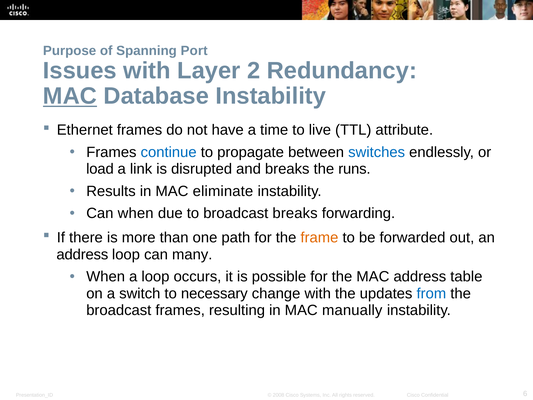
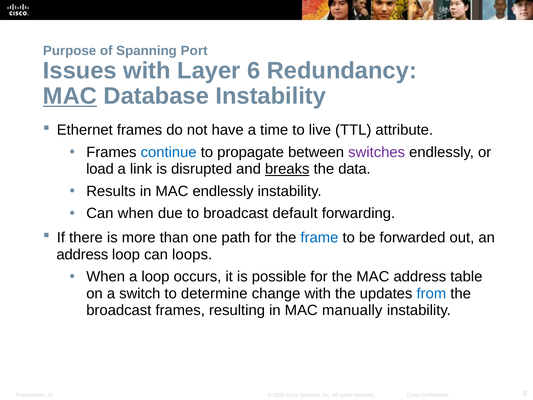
Layer 2: 2 -> 6
switches colour: blue -> purple
breaks at (287, 169) underline: none -> present
runs: runs -> data
MAC eliminate: eliminate -> endlessly
broadcast breaks: breaks -> default
frame colour: orange -> blue
many: many -> loops
necessary: necessary -> determine
